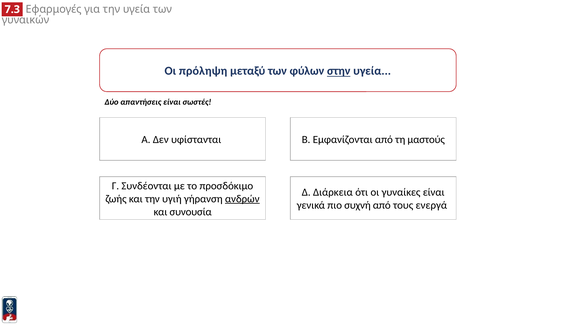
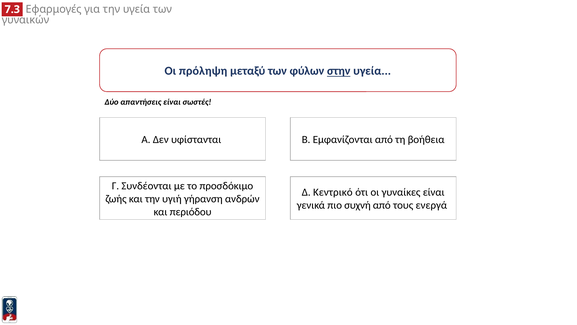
μαστούς: μαστούς -> βοήθεια
Διάρκεια: Διάρκεια -> Κεντρικό
ανδρών underline: present -> none
συνουσία: συνουσία -> περιόδου
